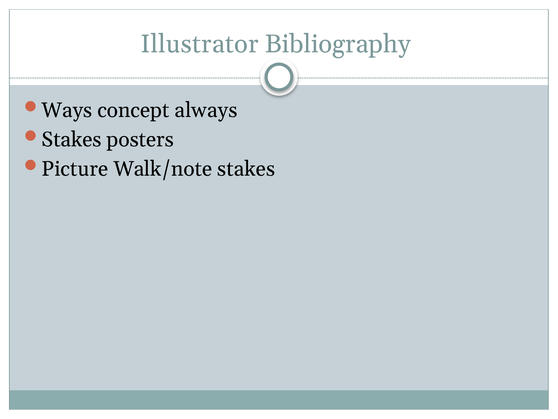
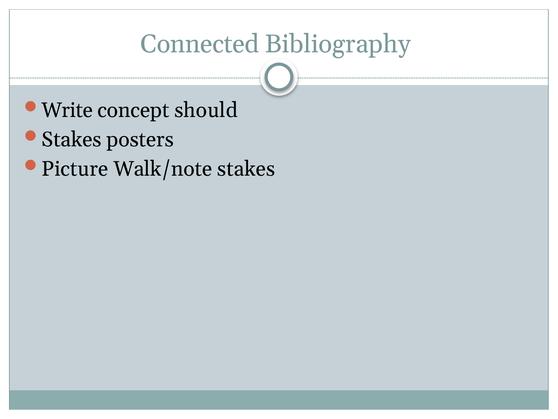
Illustrator: Illustrator -> Connected
Ways: Ways -> Write
always: always -> should
